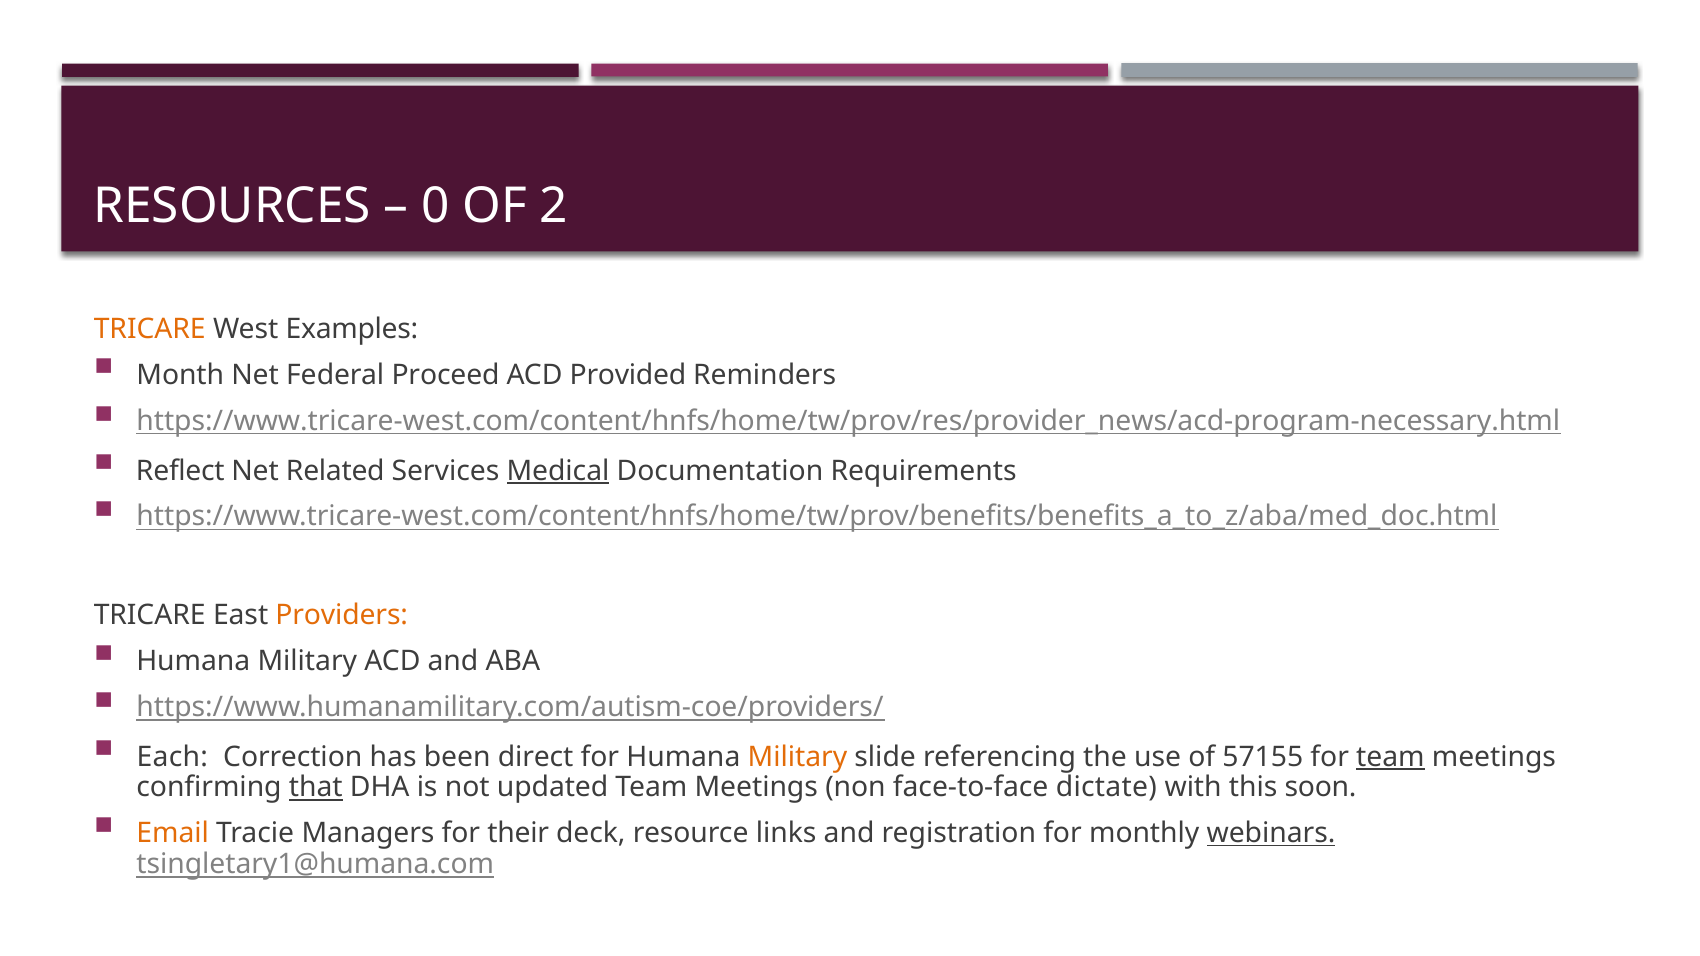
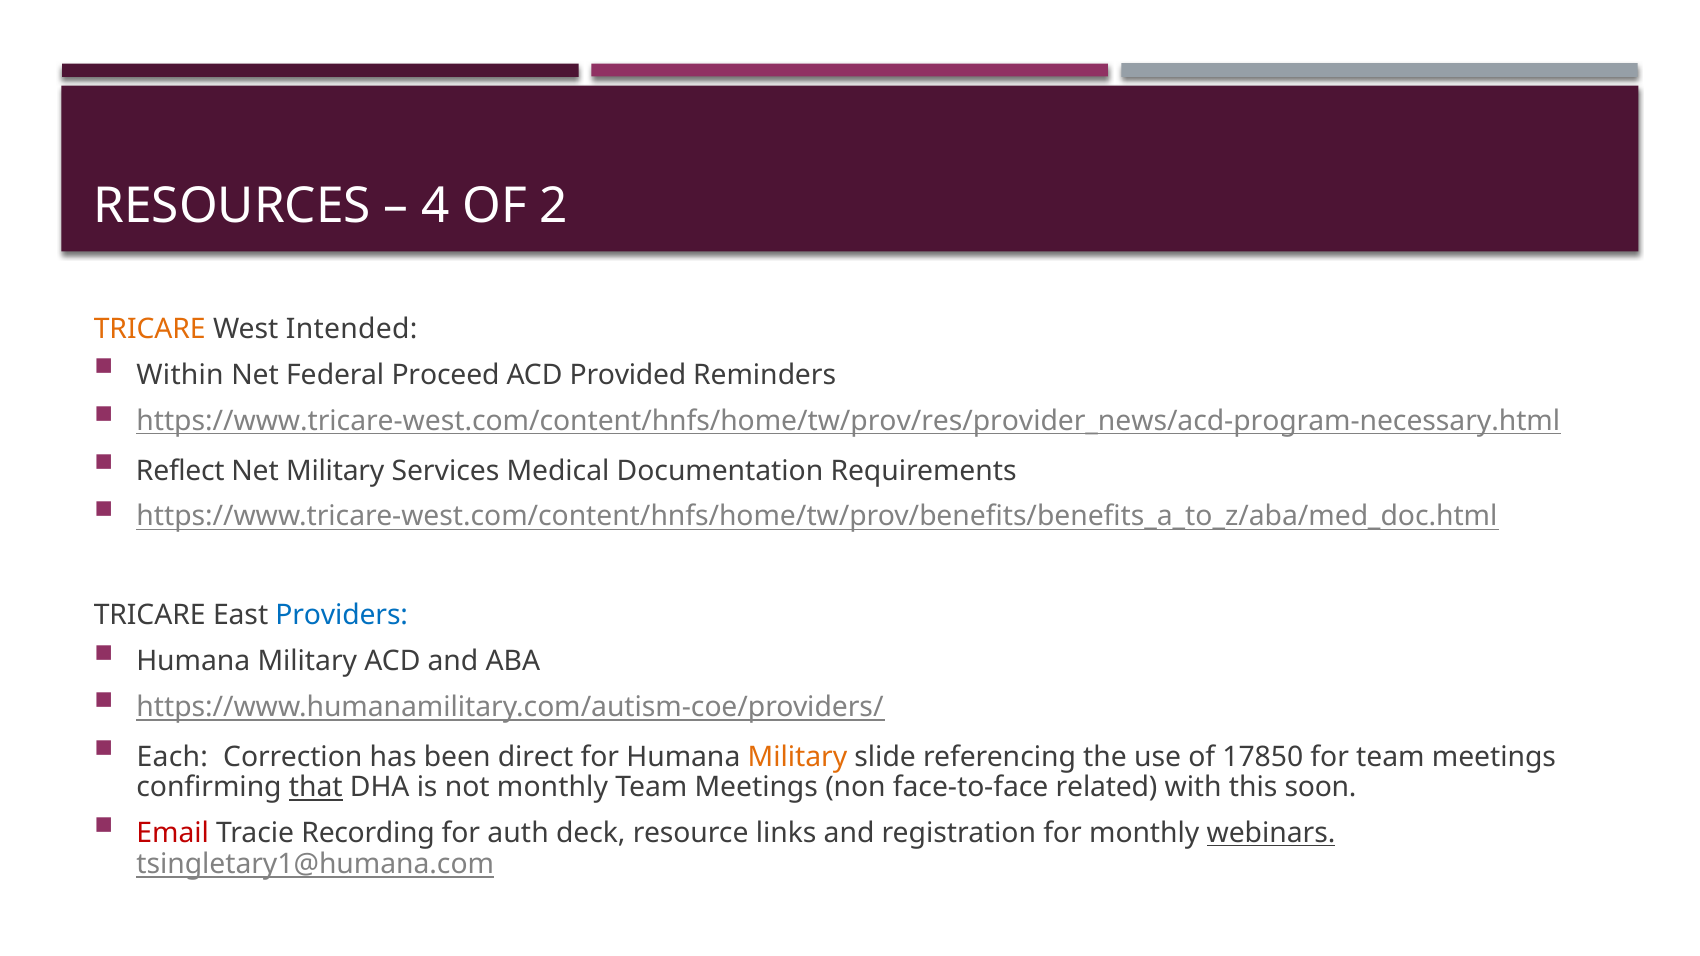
0: 0 -> 4
Examples: Examples -> Intended
Month: Month -> Within
Net Related: Related -> Military
Medical underline: present -> none
Providers colour: orange -> blue
57155: 57155 -> 17850
team at (1390, 757) underline: present -> none
not updated: updated -> monthly
dictate: dictate -> related
Email colour: orange -> red
Managers: Managers -> Recording
their: their -> auth
